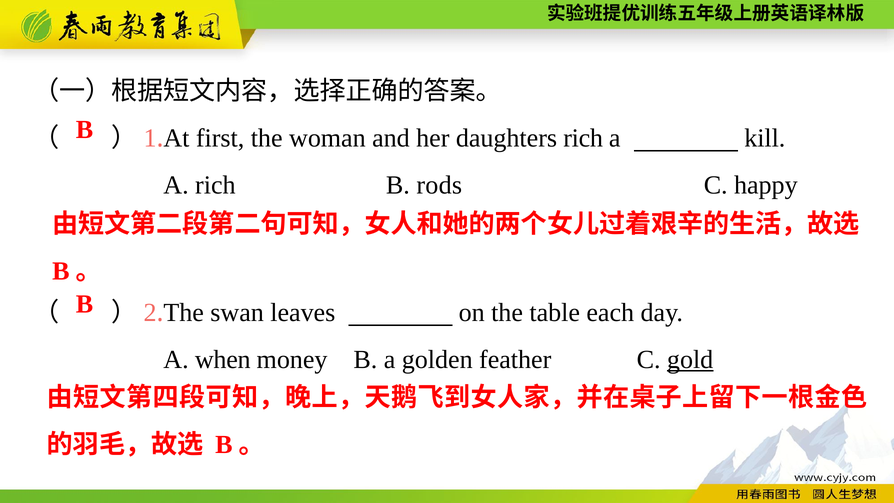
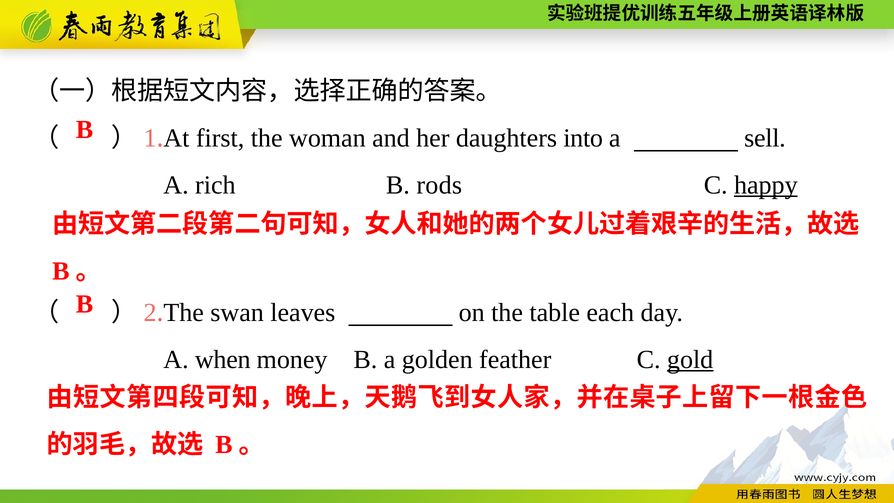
daughters rich: rich -> into
kill: kill -> sell
happy underline: none -> present
